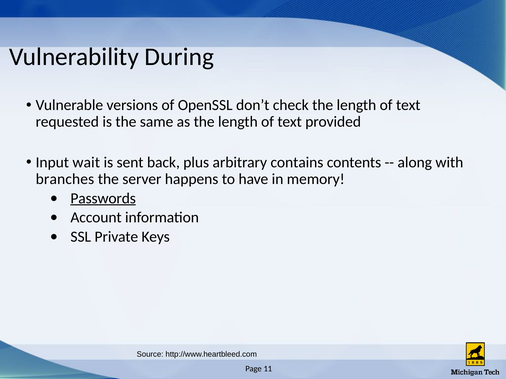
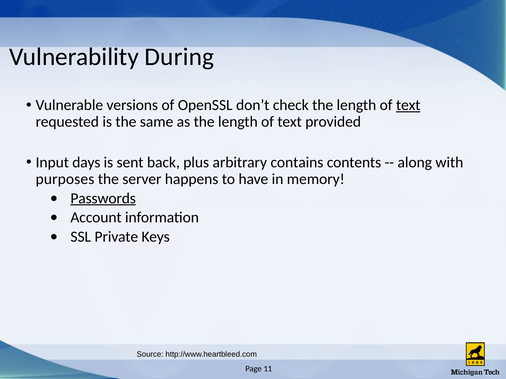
text at (408, 105) underline: none -> present
wait: wait -> days
branches: branches -> purposes
